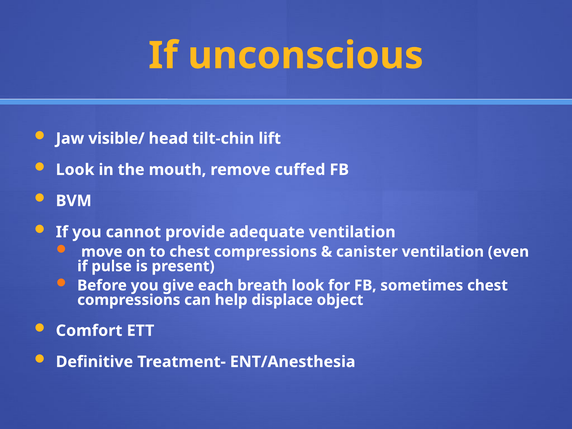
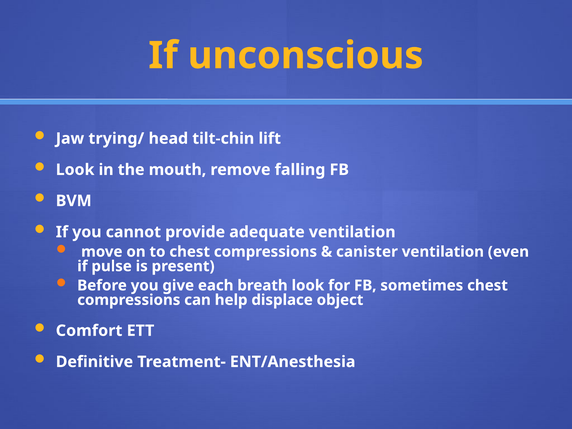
visible/: visible/ -> trying/
cuffed: cuffed -> falling
